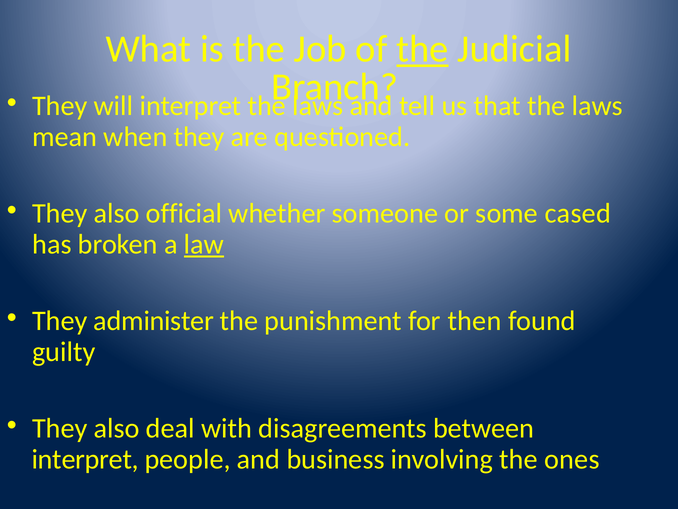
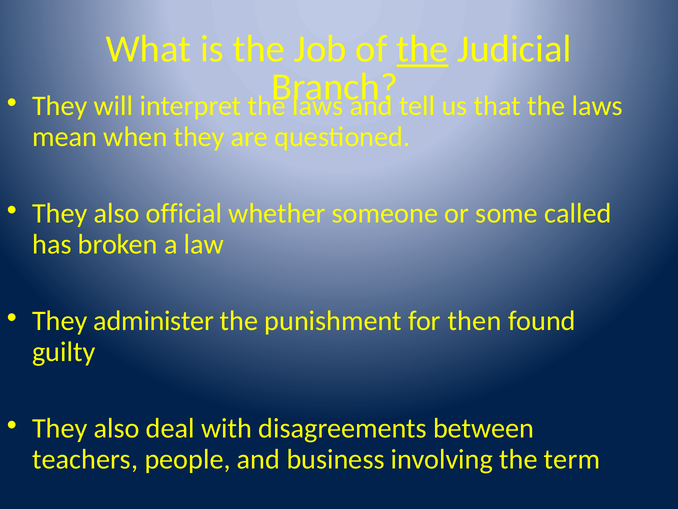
cased: cased -> called
law underline: present -> none
interpret at (85, 459): interpret -> teachers
ones: ones -> term
